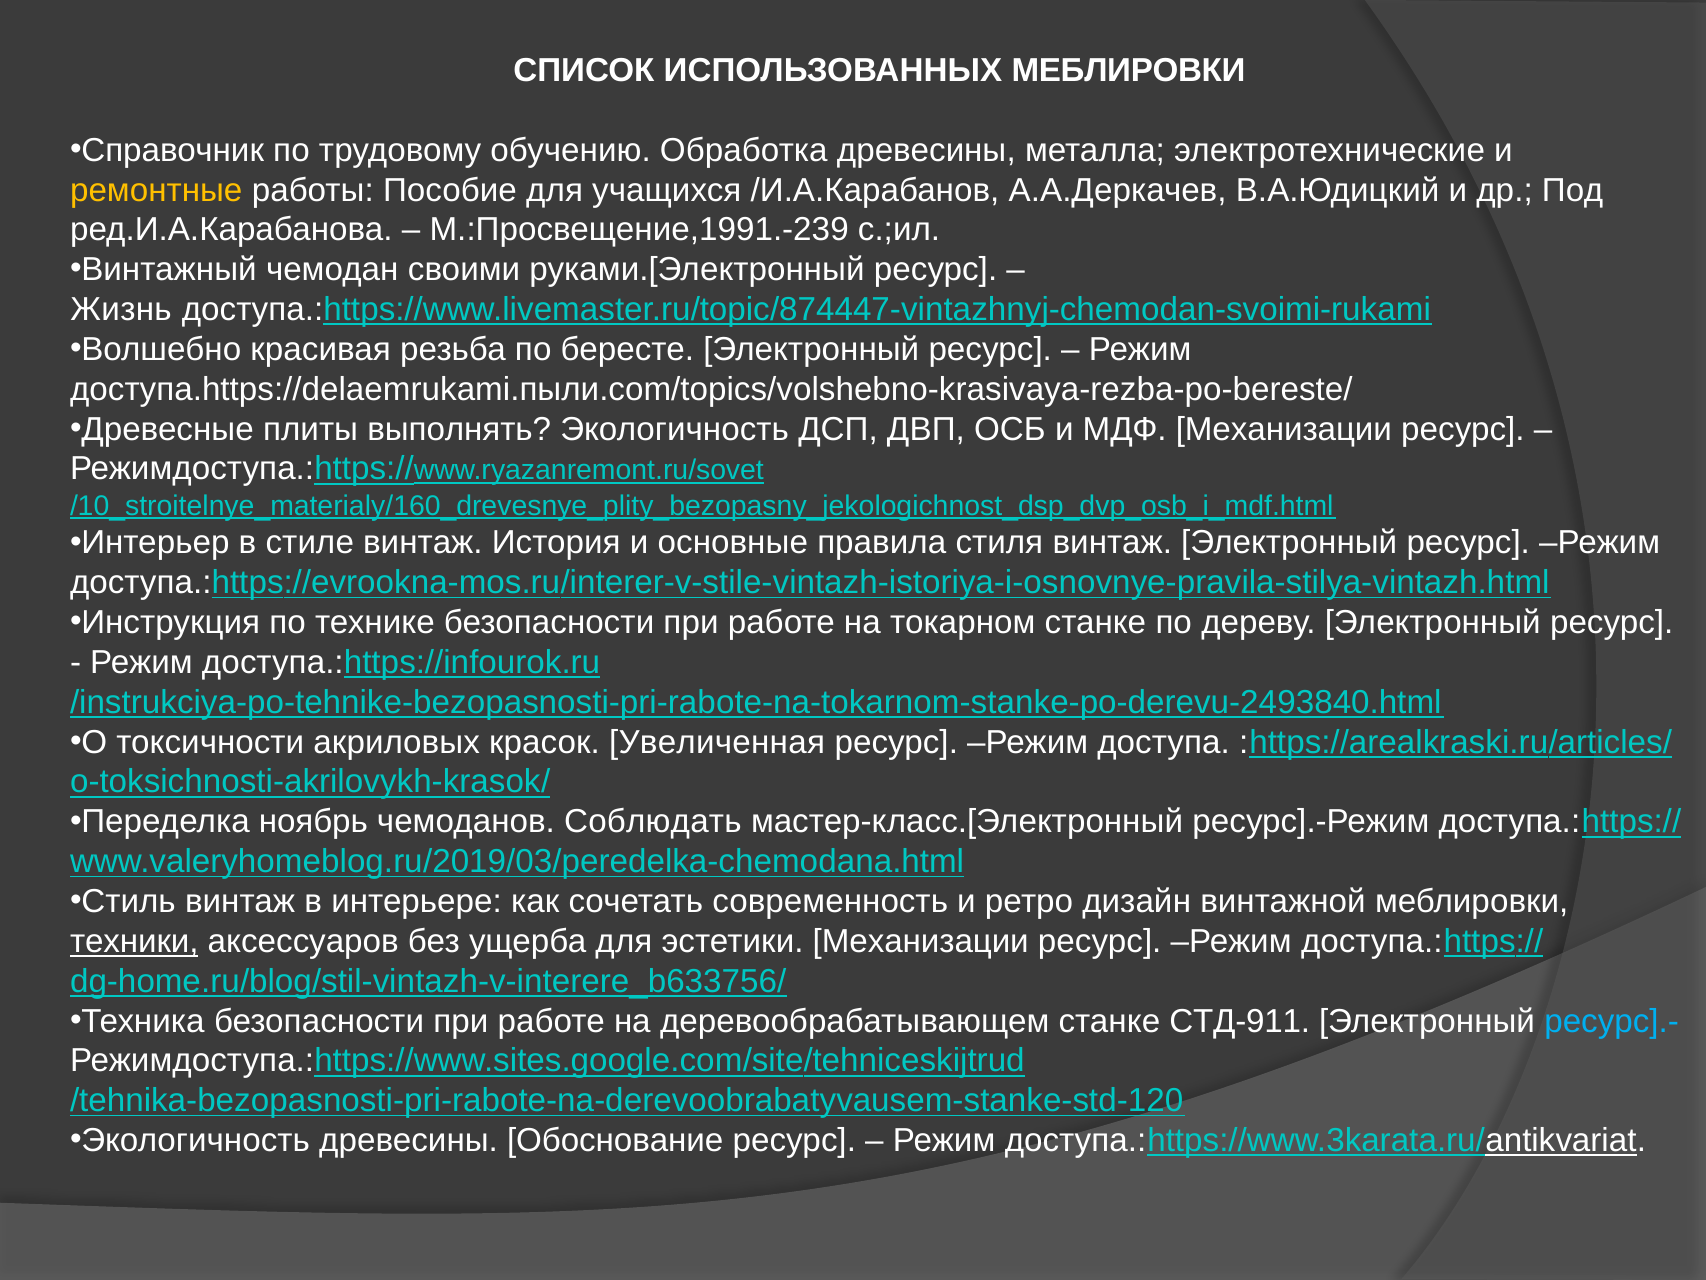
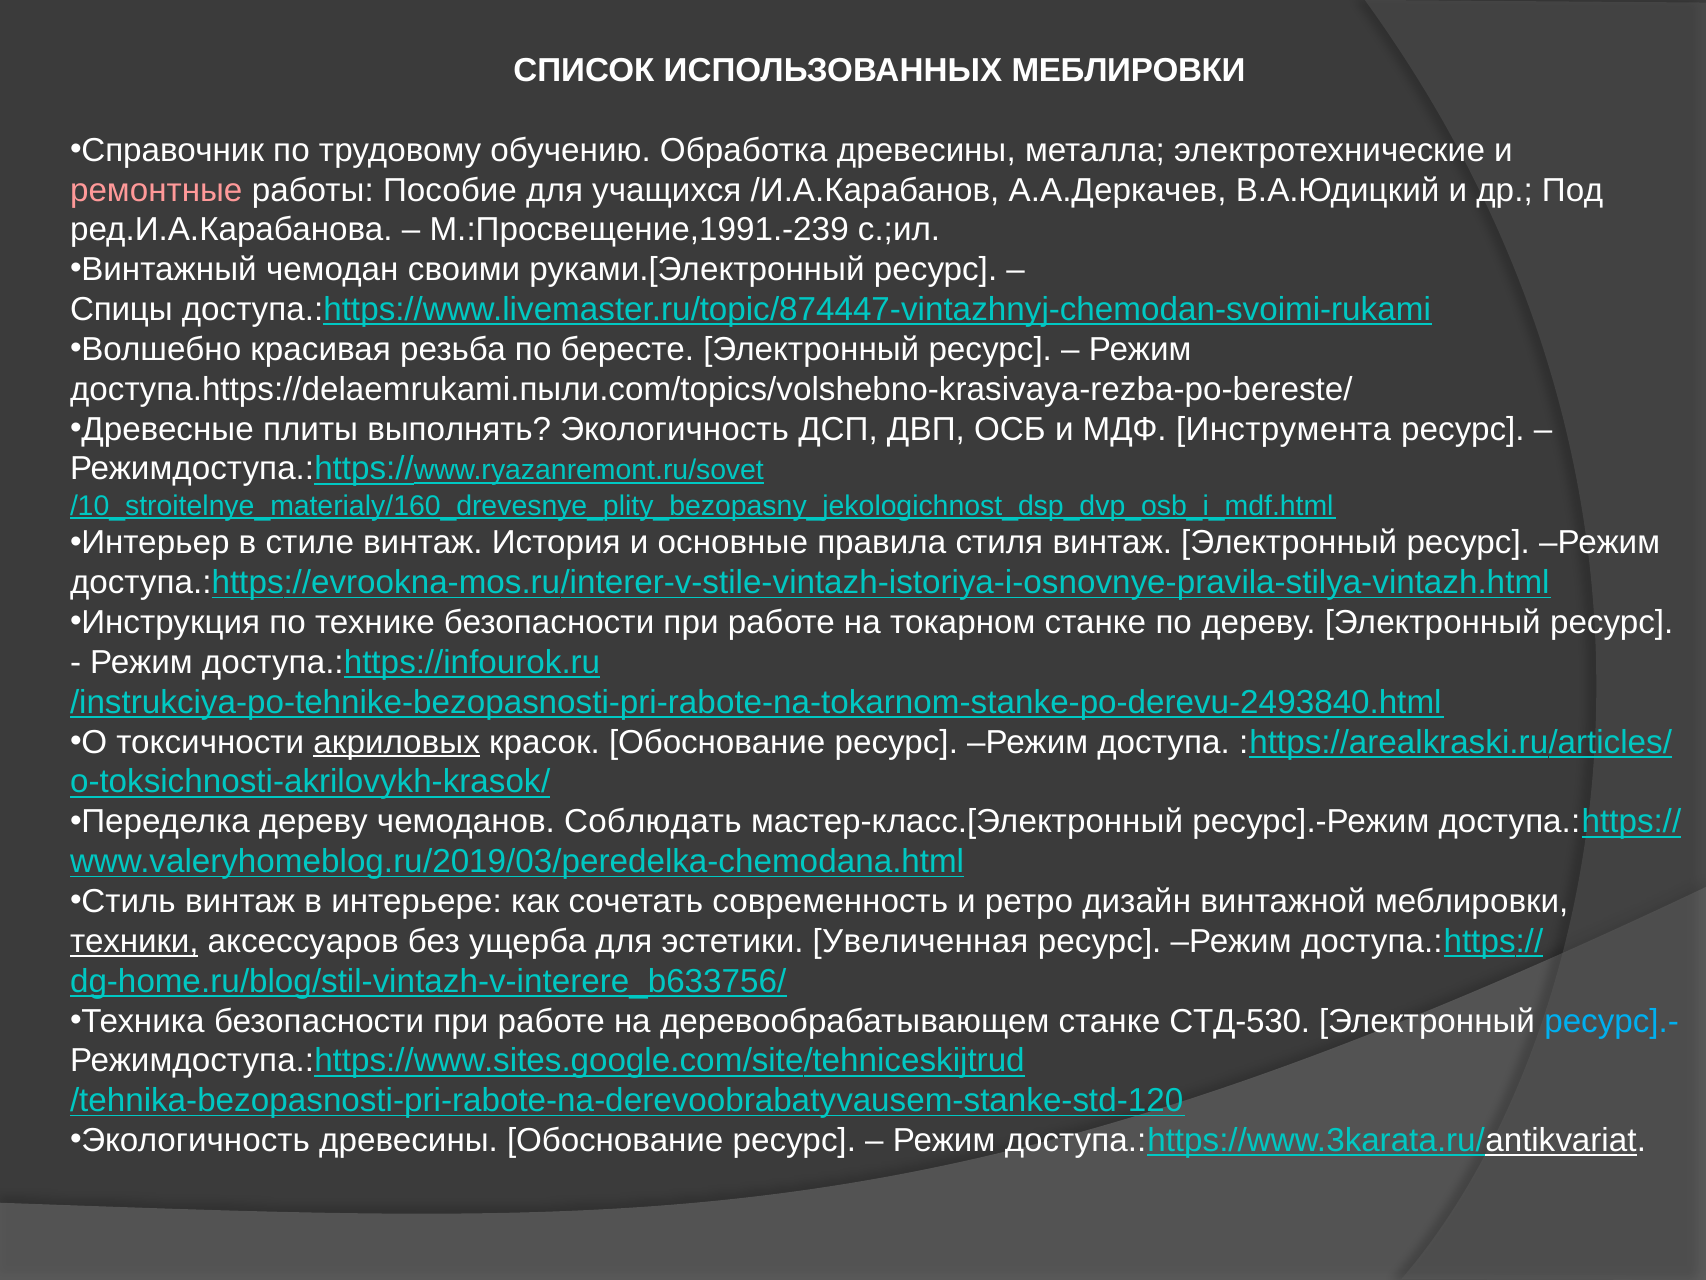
ремонтные colour: yellow -> pink
Жизнь: Жизнь -> Спицы
МДФ Механизации: Механизации -> Инструмента
акриловых underline: none -> present
красок Увеличенная: Увеличенная -> Обоснование
Переделка ноябрь: ноябрь -> дереву
эстетики Механизации: Механизации -> Увеличенная
СТД-911: СТД-911 -> СТД-530
